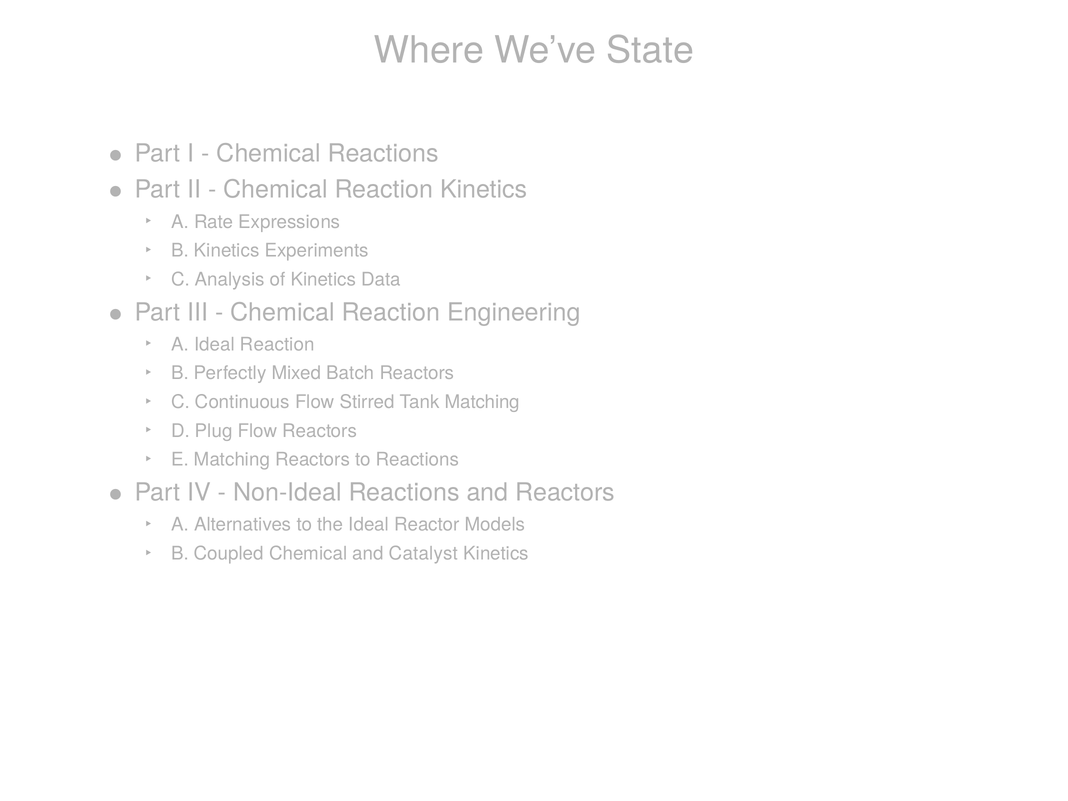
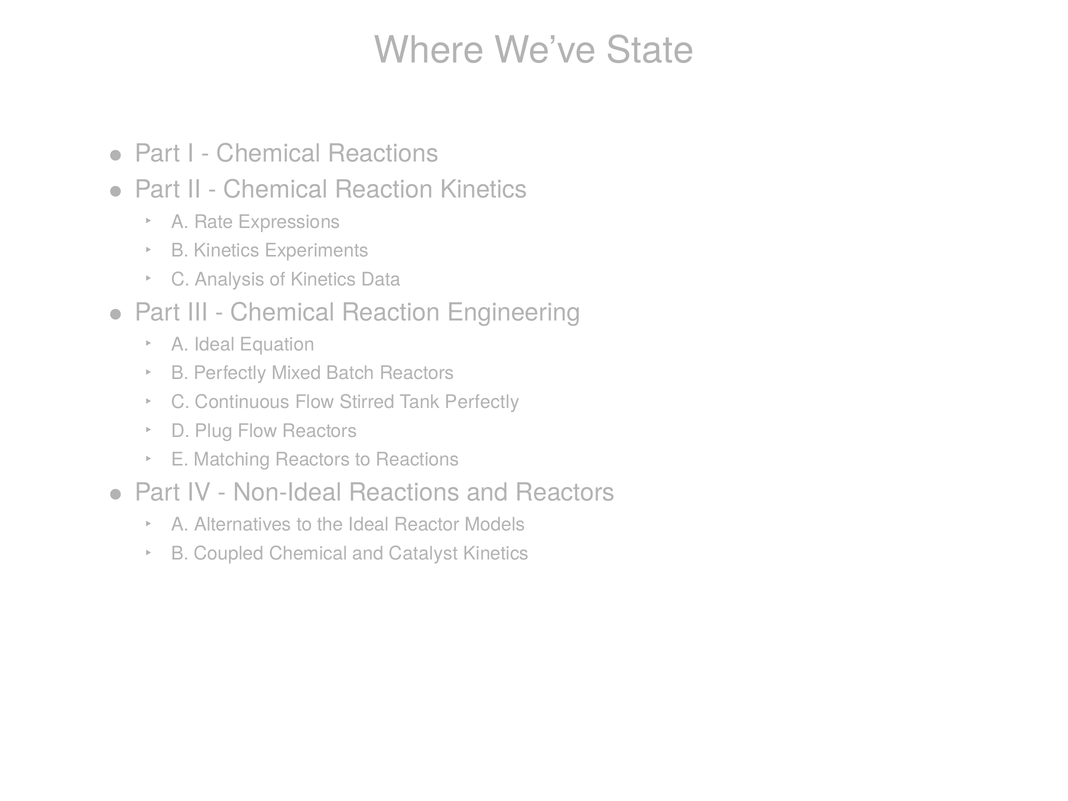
Ideal Reaction: Reaction -> Equation
Tank Matching: Matching -> Perfectly
